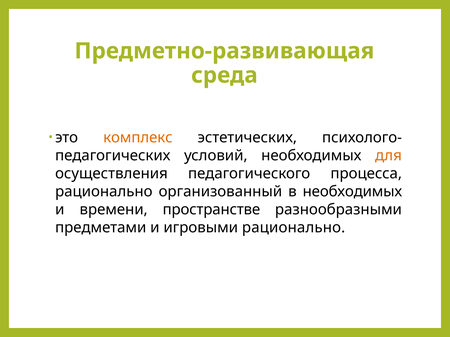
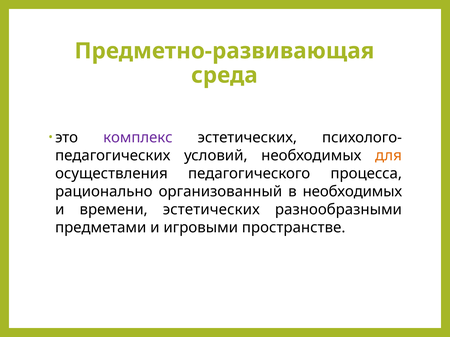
комплекс colour: orange -> purple
времени пространстве: пространстве -> эстетических
игровыми рационально: рационально -> пространстве
